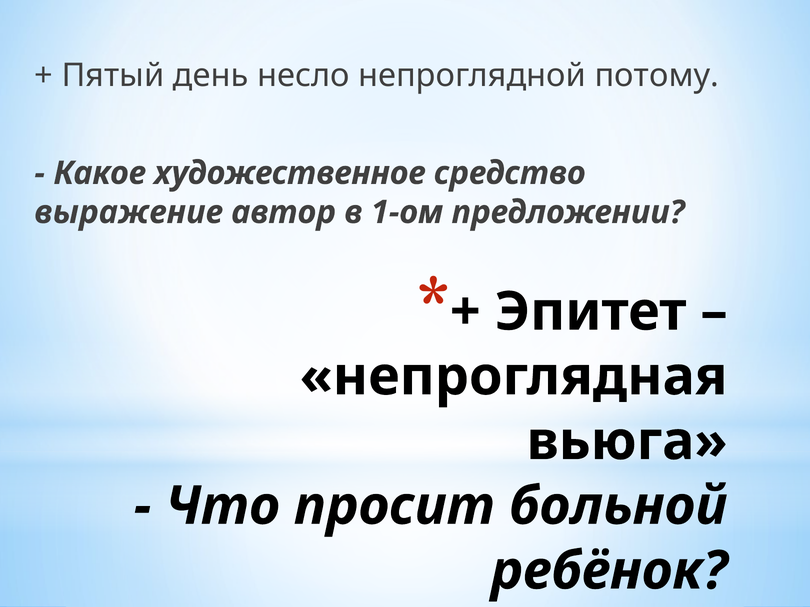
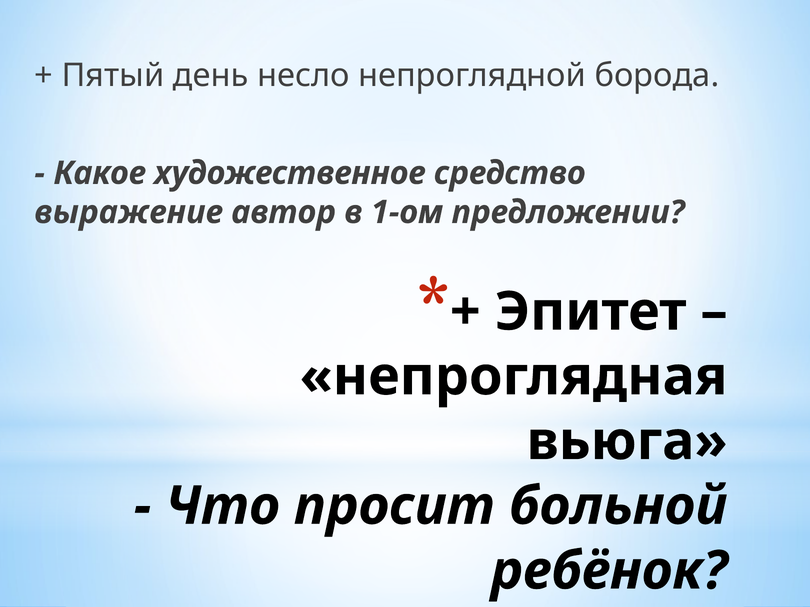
потому: потому -> борода
